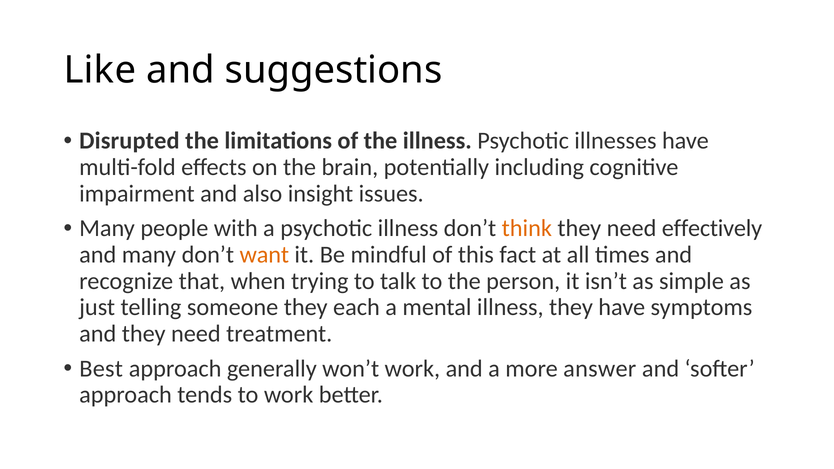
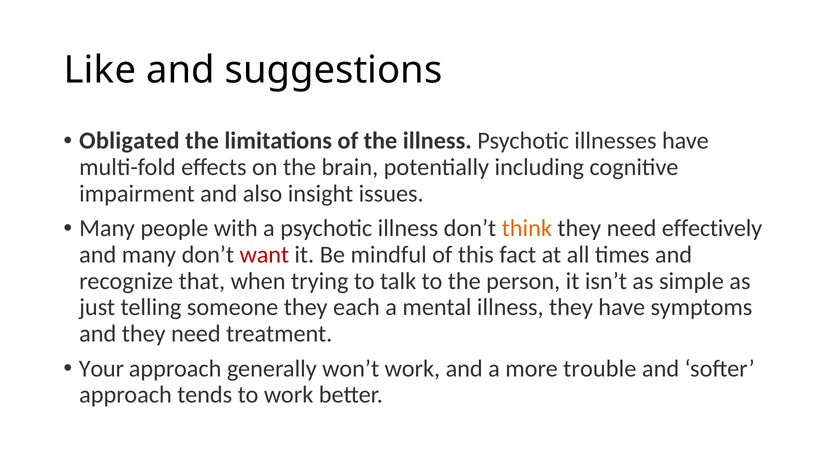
Disrupted: Disrupted -> Obligated
want colour: orange -> red
Best: Best -> Your
answer: answer -> trouble
